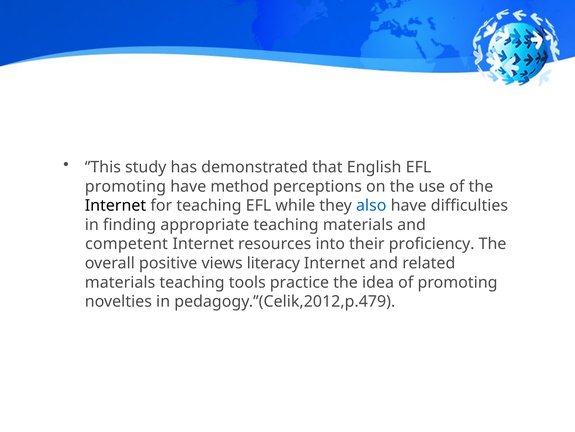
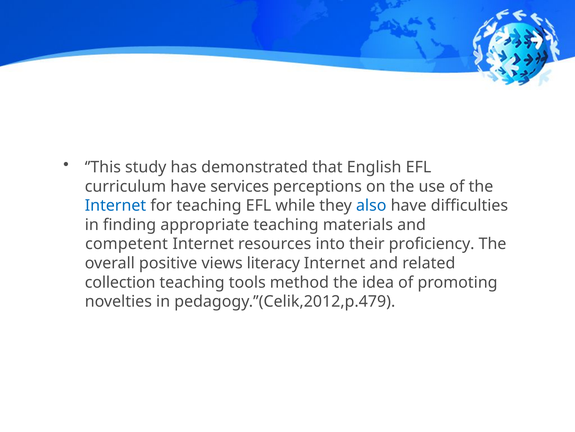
promoting at (125, 186): promoting -> curriculum
method: method -> services
Internet at (116, 205) colour: black -> blue
materials at (120, 282): materials -> collection
practice: practice -> method
